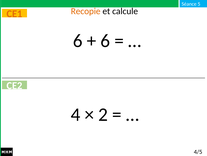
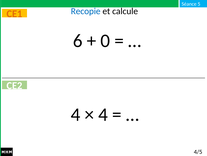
Recopie colour: orange -> blue
6 at (105, 41): 6 -> 0
2 at (103, 114): 2 -> 4
